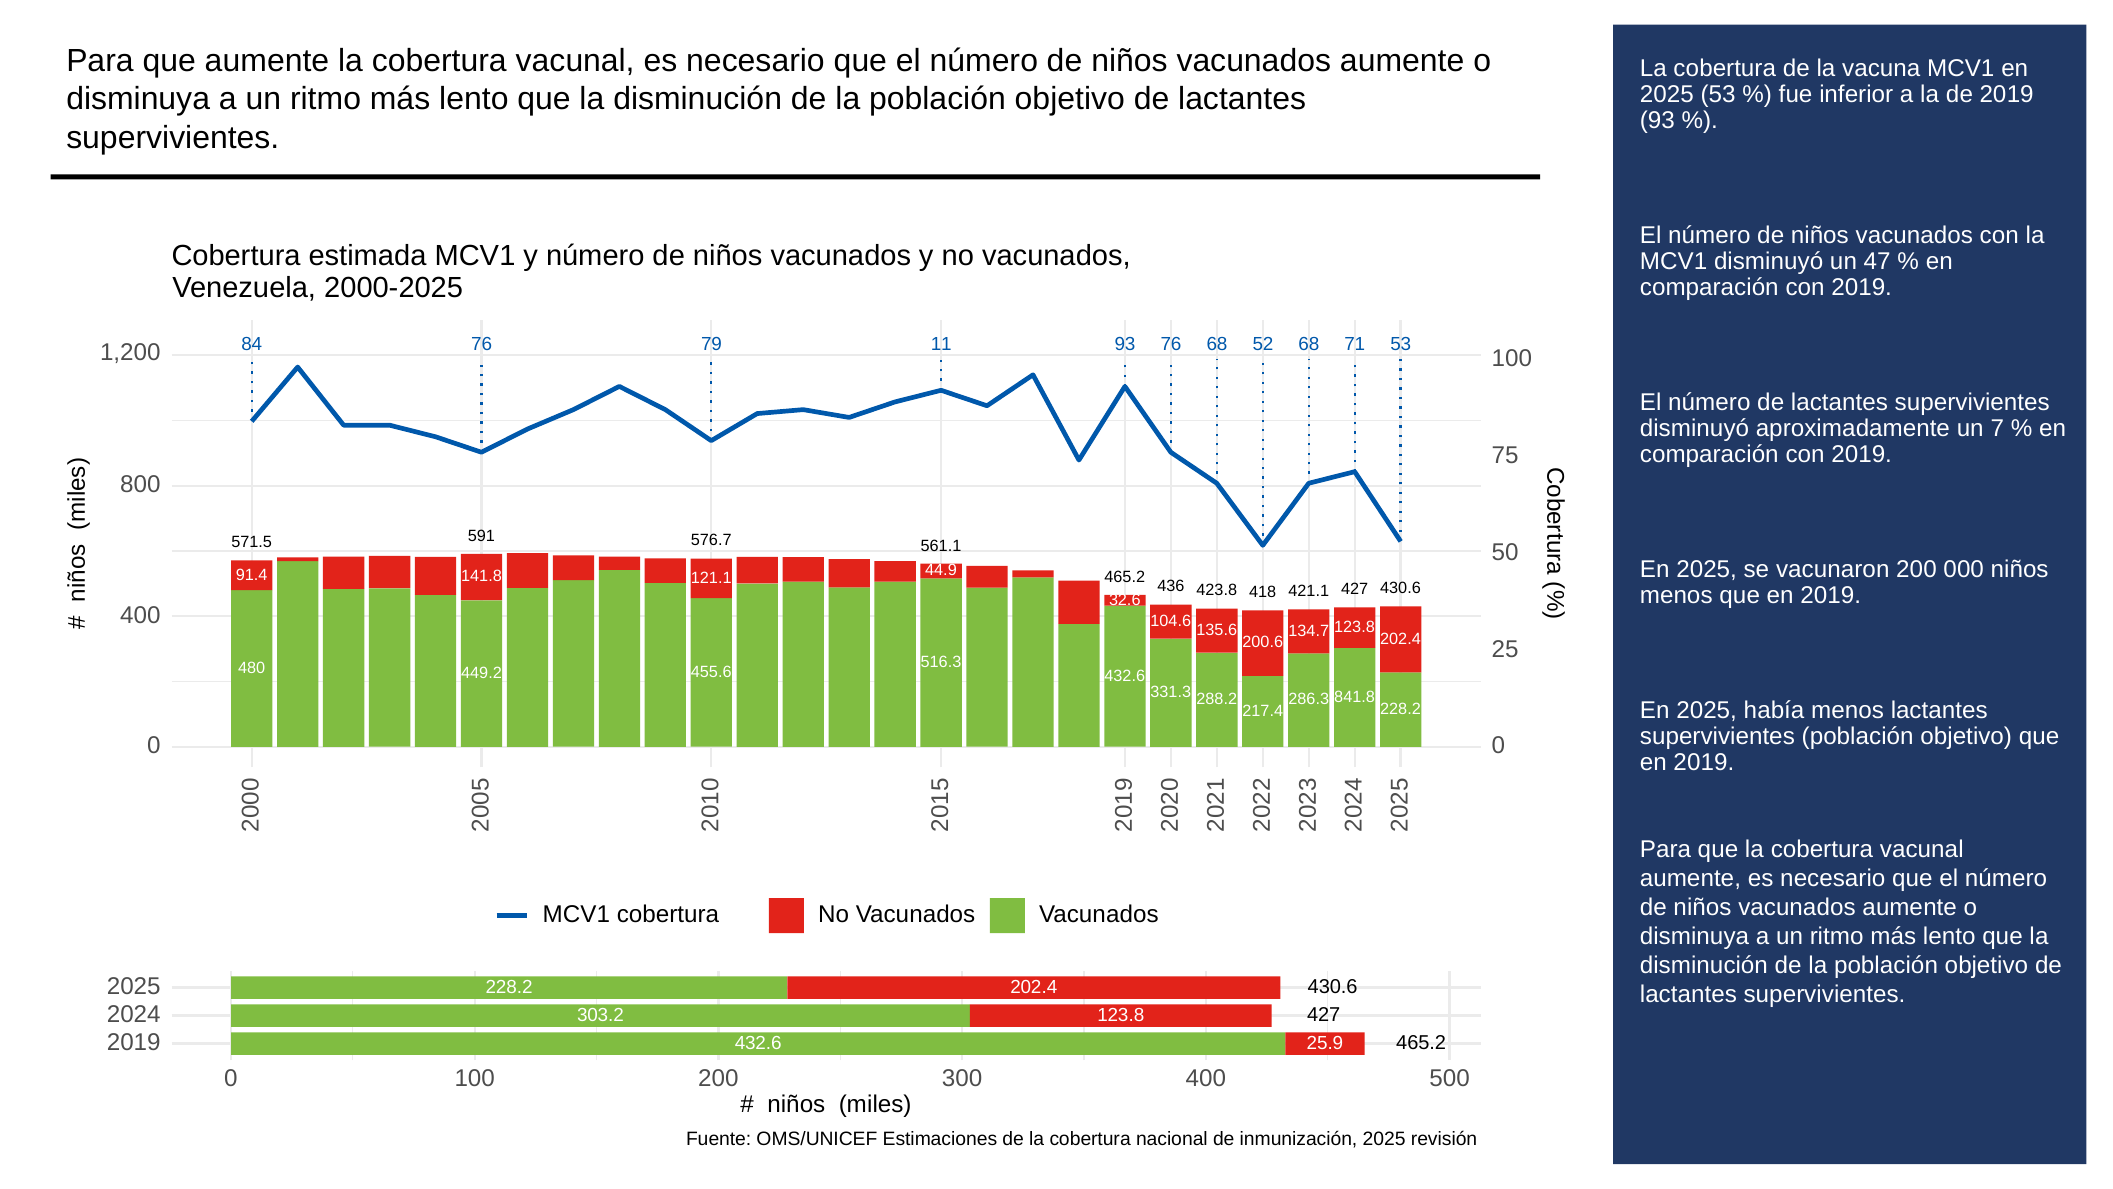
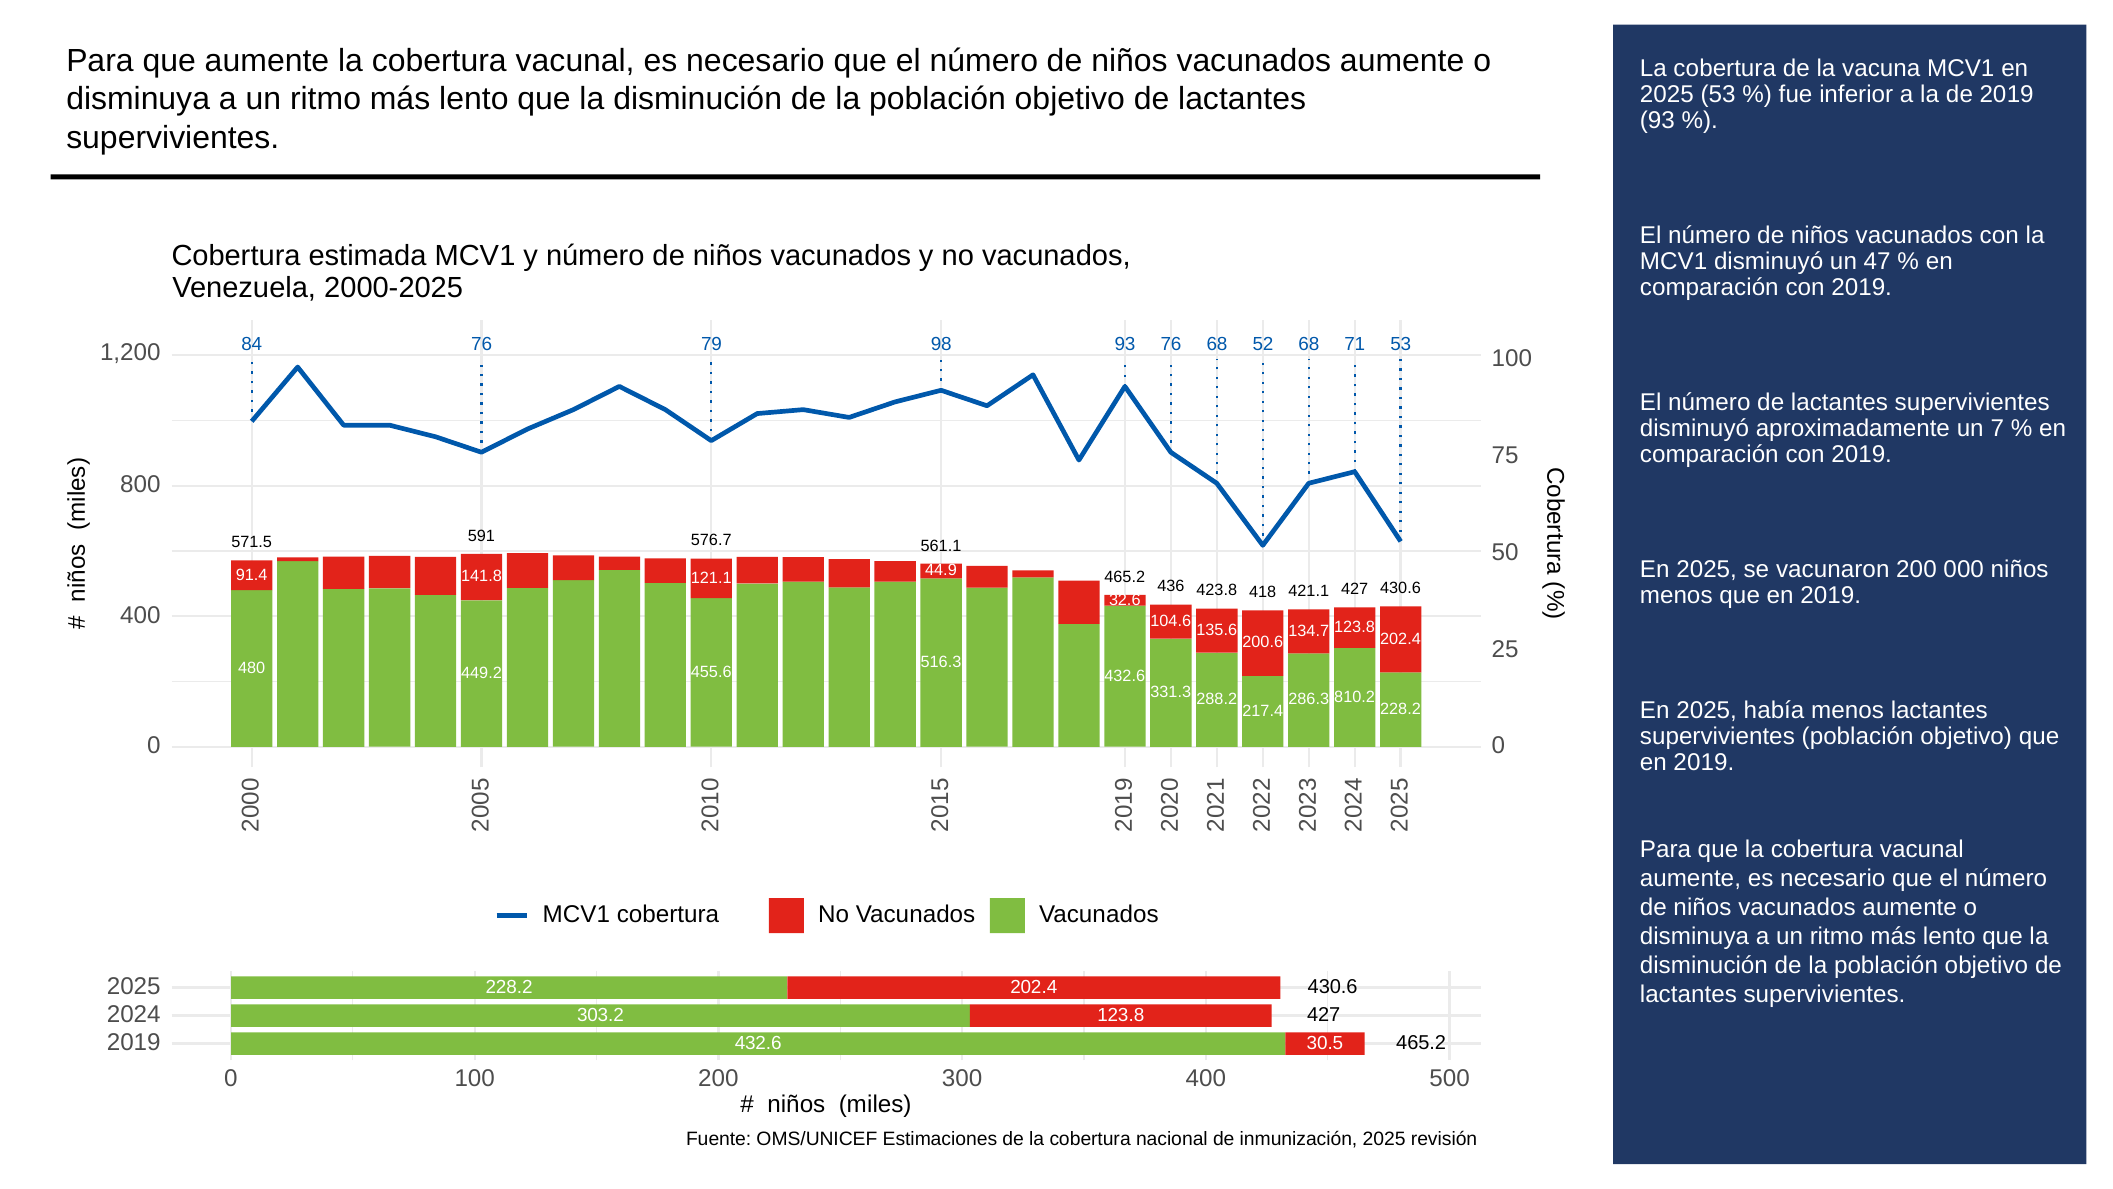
11: 11 -> 98
841.8: 841.8 -> 810.2
25.9: 25.9 -> 30.5
